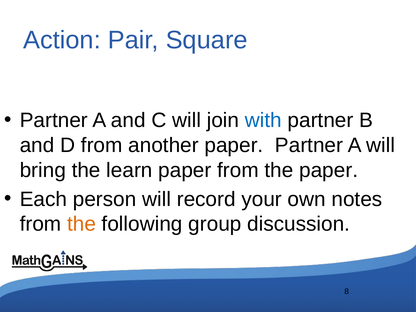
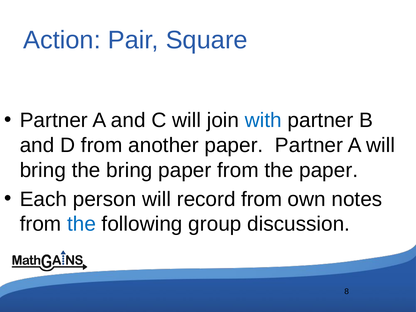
the learn: learn -> bring
record your: your -> from
the at (81, 224) colour: orange -> blue
